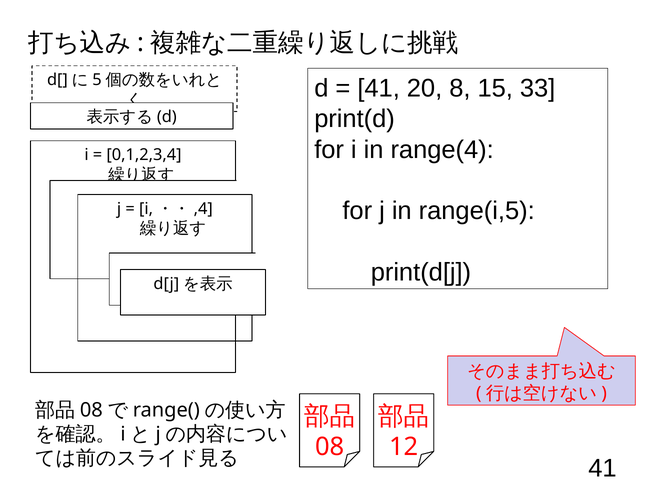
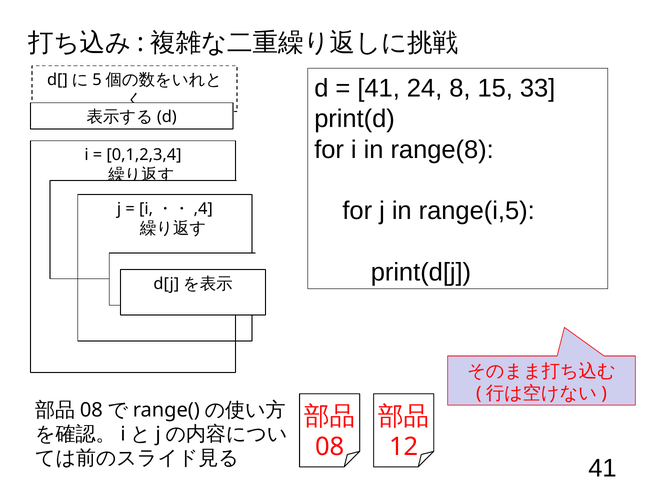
20: 20 -> 24
range(4: range(4 -> range(8
